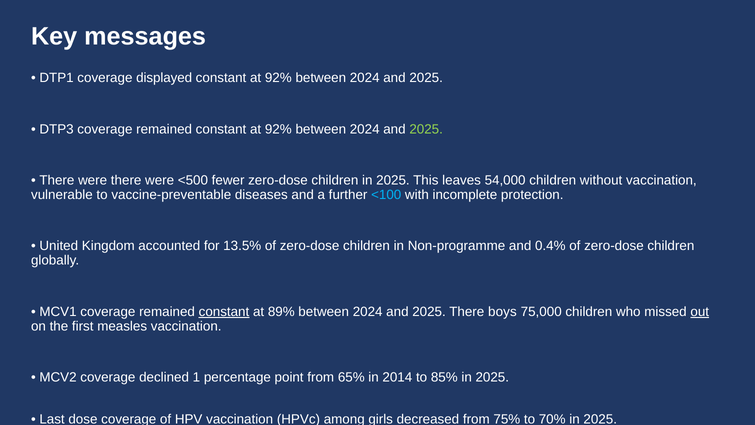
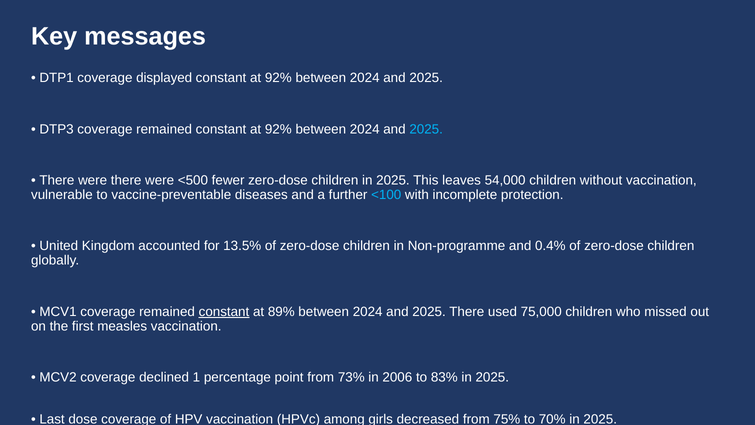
2025 at (426, 129) colour: light green -> light blue
boys: boys -> used
out underline: present -> none
65%: 65% -> 73%
2014: 2014 -> 2006
85%: 85% -> 83%
